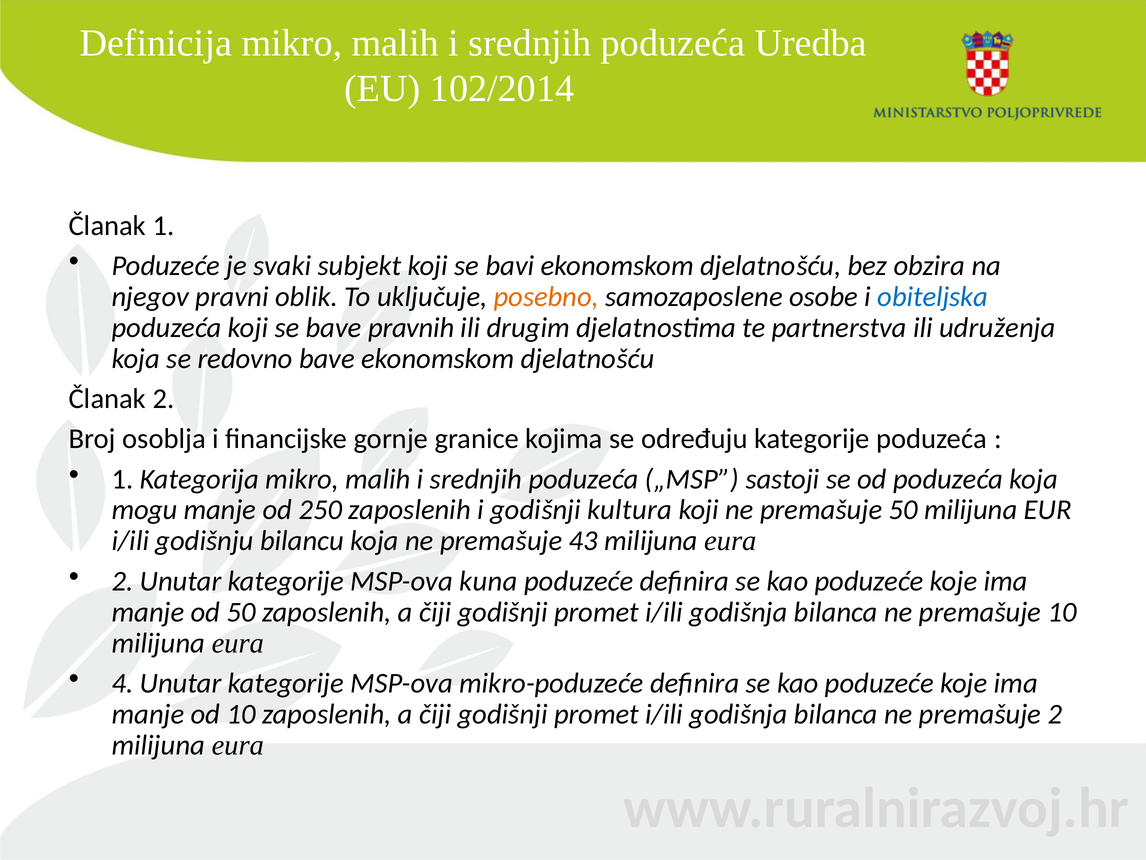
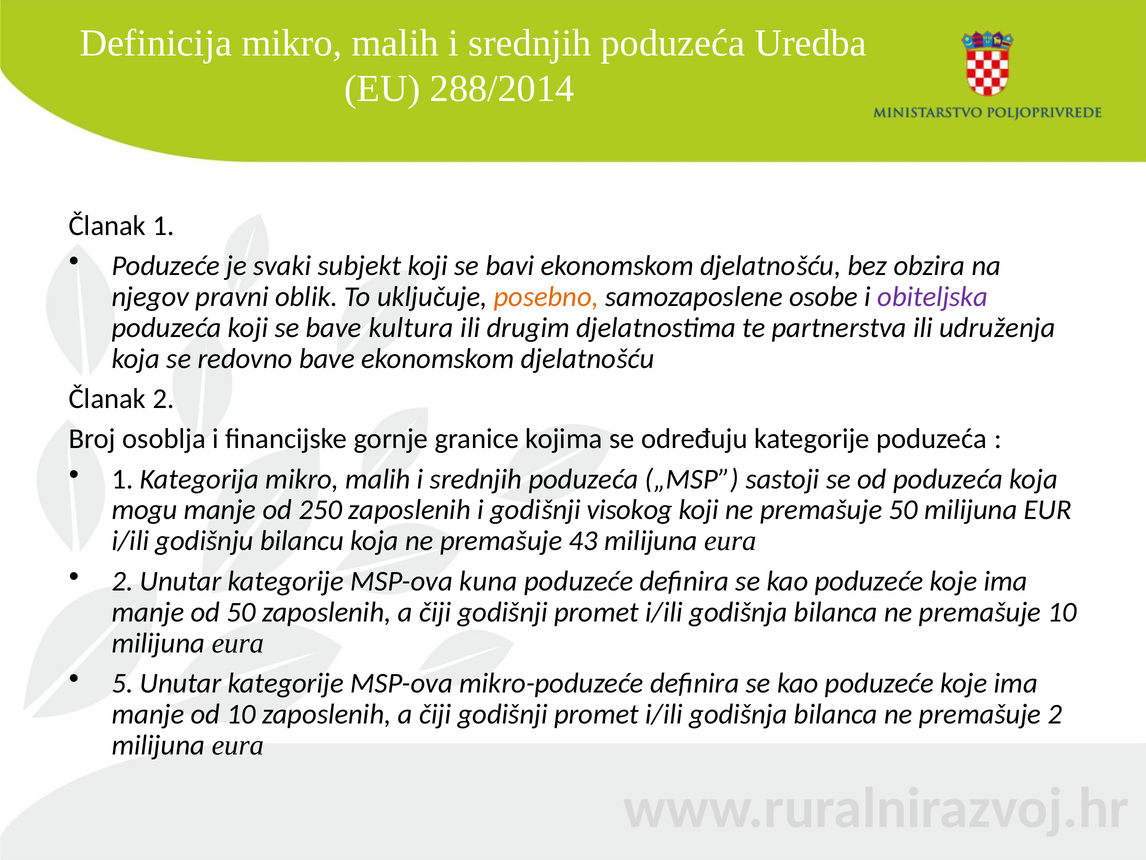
102/2014: 102/2014 -> 288/2014
obiteljska colour: blue -> purple
pravnih: pravnih -> kultura
kultura: kultura -> visokog
4: 4 -> 5
